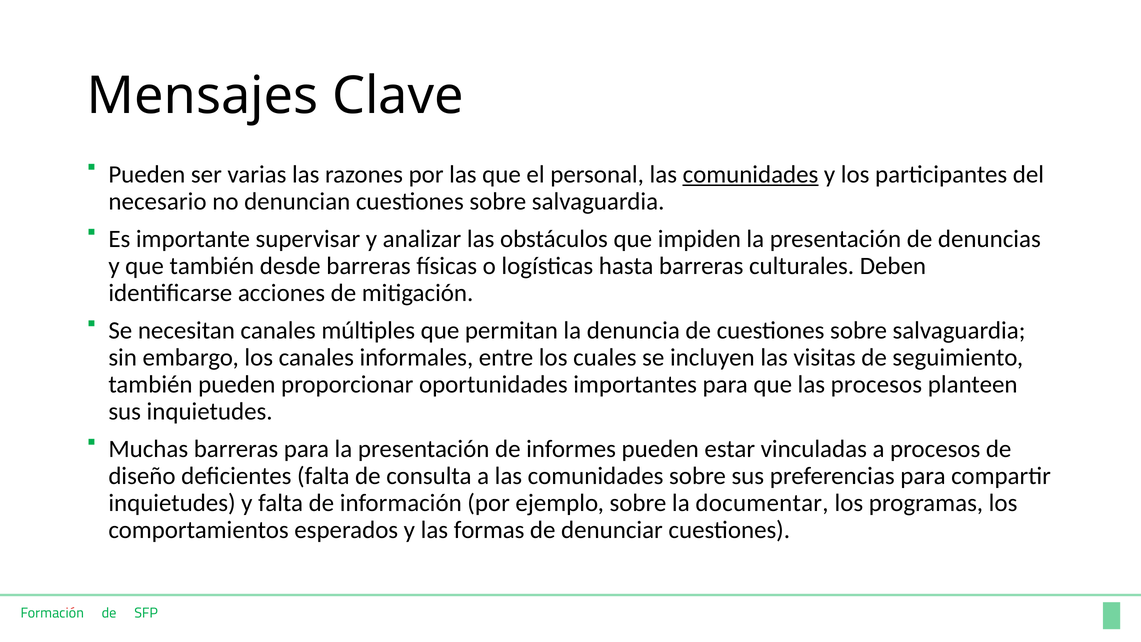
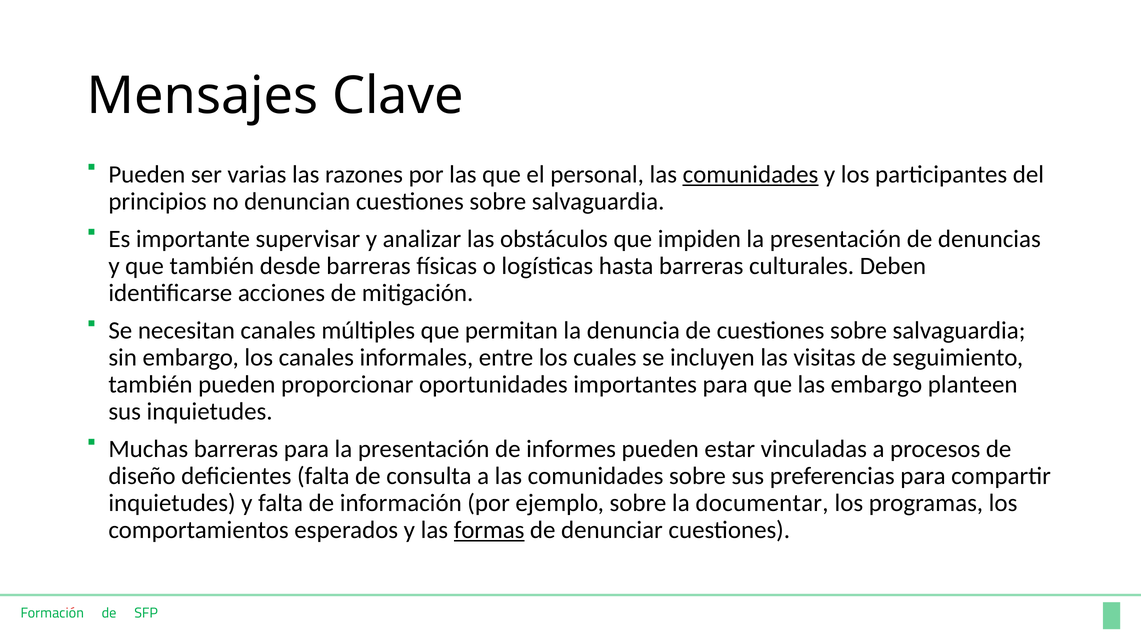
necesario: necesario -> principios
las procesos: procesos -> embargo
formas underline: none -> present
